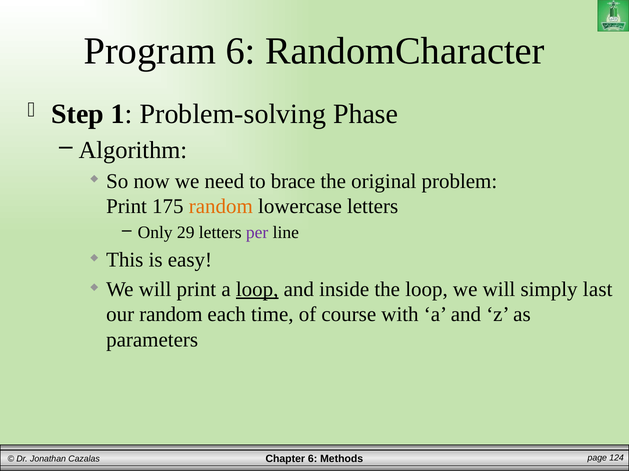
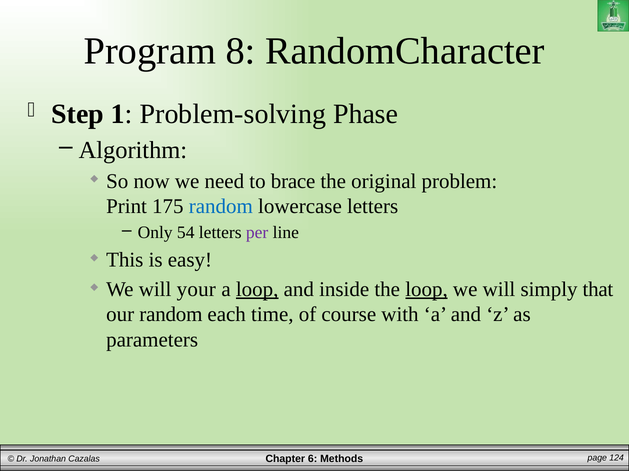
Program 6: 6 -> 8
random at (221, 207) colour: orange -> blue
29: 29 -> 54
will print: print -> your
loop at (427, 290) underline: none -> present
last: last -> that
